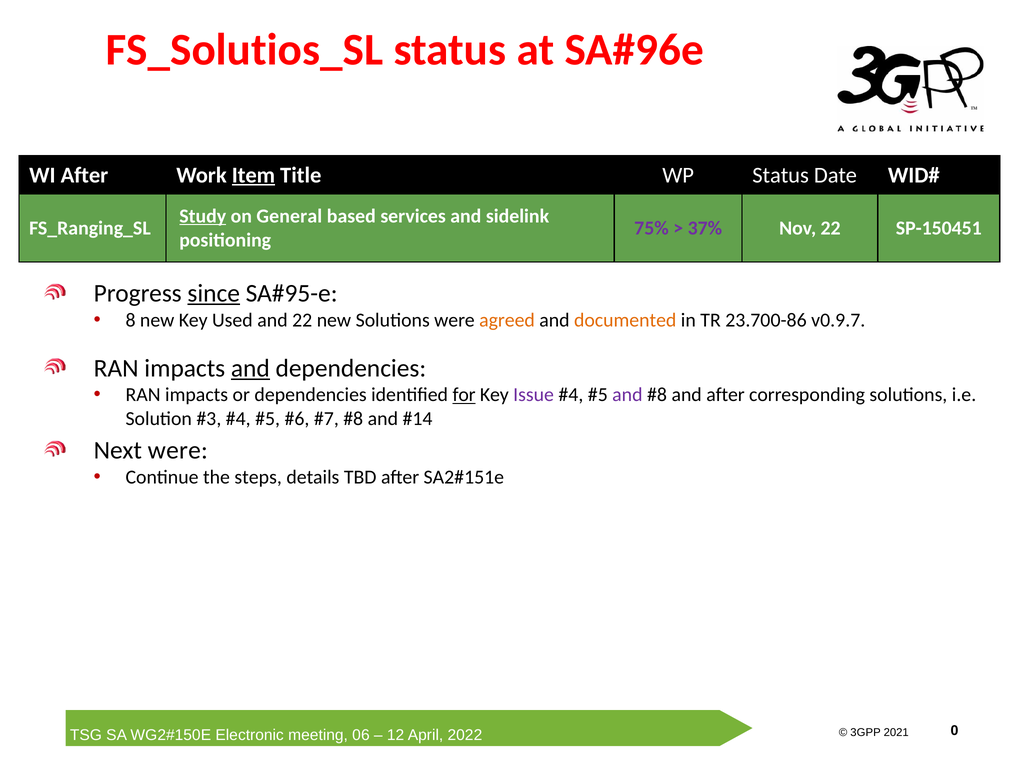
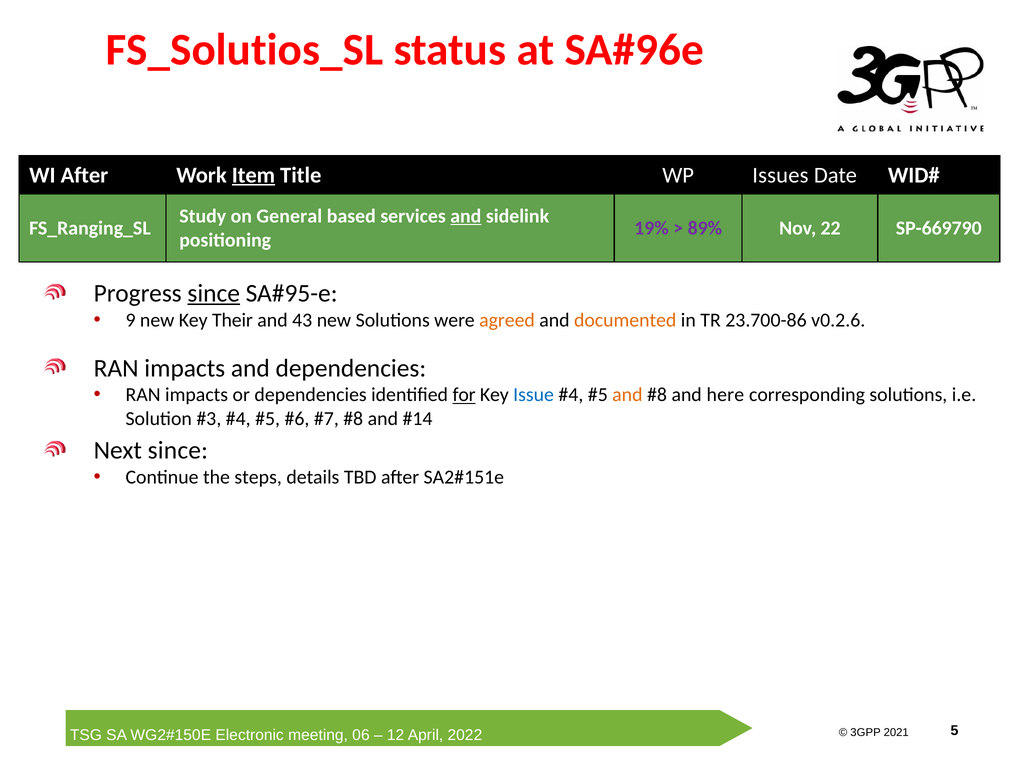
WP Status: Status -> Issues
Study underline: present -> none
and at (466, 216) underline: none -> present
75%: 75% -> 19%
37%: 37% -> 89%
SP-150451: SP-150451 -> SP-669790
8: 8 -> 9
Used: Used -> Their
and 22: 22 -> 43
v0.9.7: v0.9.7 -> v0.2.6
and at (250, 368) underline: present -> none
Issue colour: purple -> blue
and at (627, 395) colour: purple -> orange
and after: after -> here
Next were: were -> since
0: 0 -> 5
